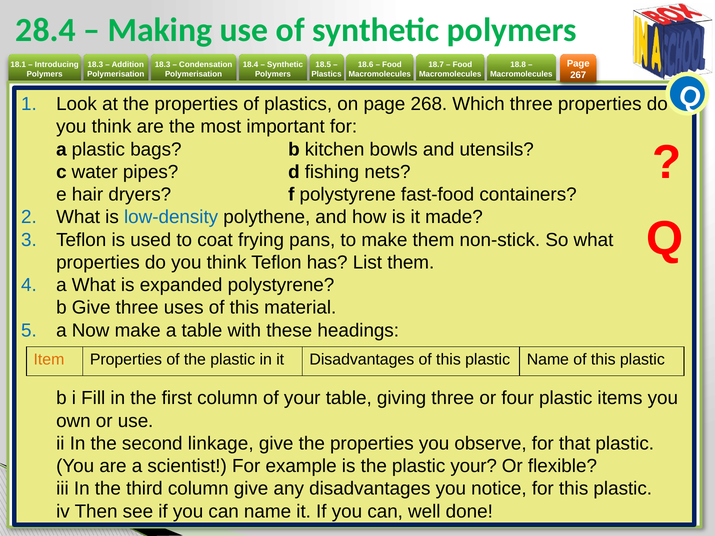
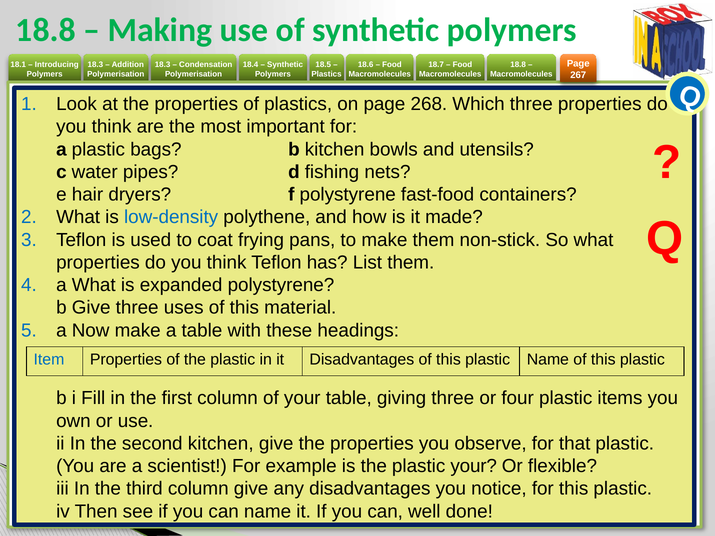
28.4 at (46, 30): 28.4 -> 18.8
Item colour: orange -> blue
second linkage: linkage -> kitchen
